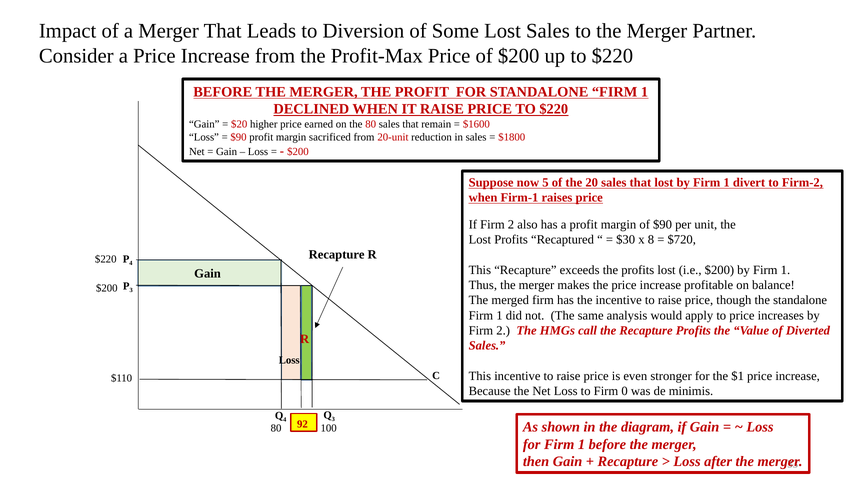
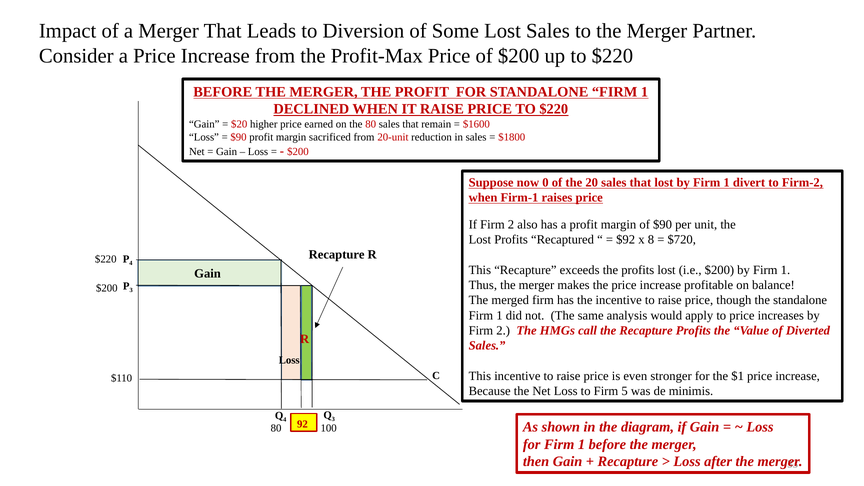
5: 5 -> 0
$30: $30 -> $92
0: 0 -> 5
